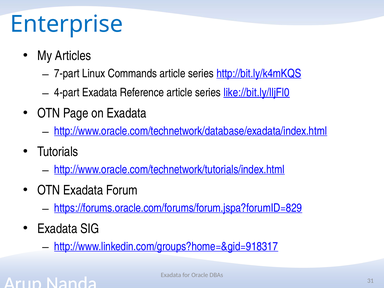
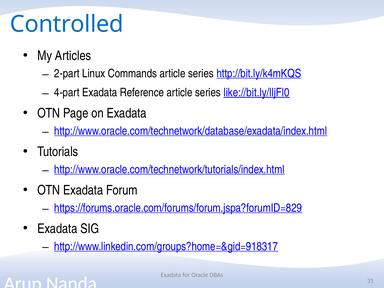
Enterprise: Enterprise -> Controlled
7-part: 7-part -> 2-part
